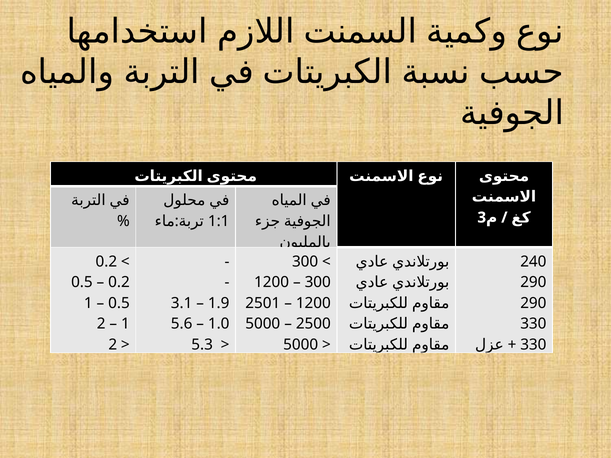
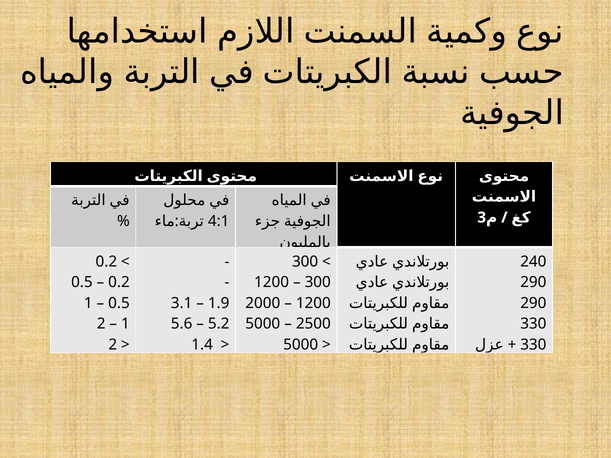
1:1: 1:1 -> 4:1
2501: 2501 -> 2000
1.0: 1.0 -> 5.2
5.3: 5.3 -> 1.4
